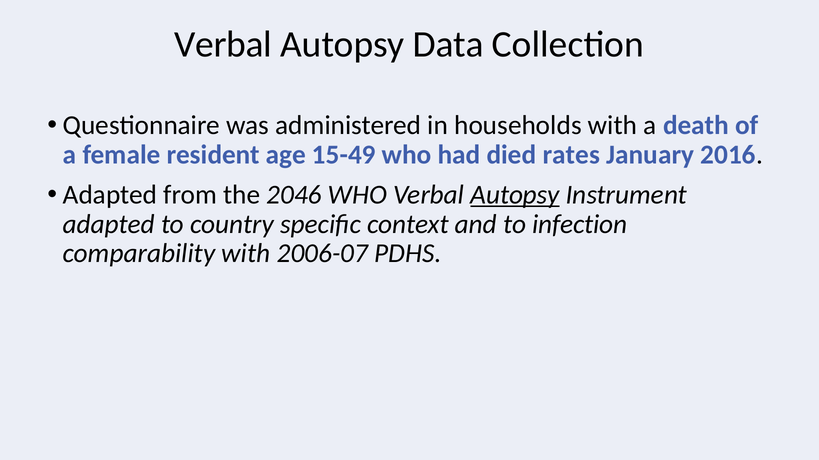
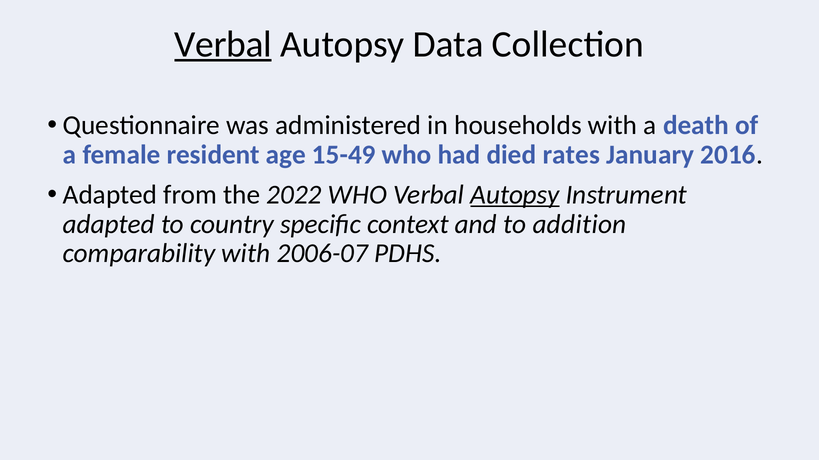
Verbal at (223, 44) underline: none -> present
2046: 2046 -> 2022
infection: infection -> addition
